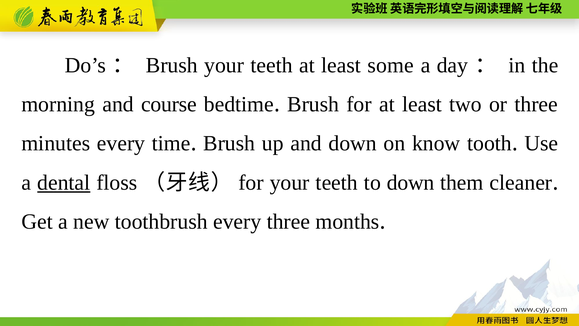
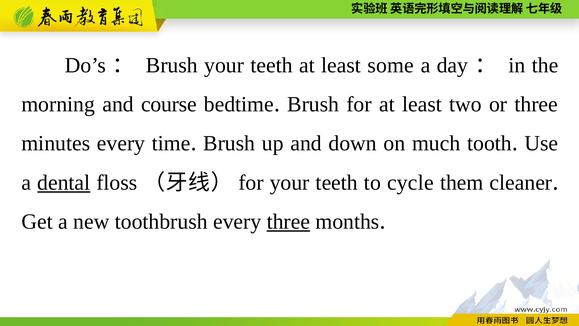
know: know -> much
to down: down -> cycle
three at (288, 222) underline: none -> present
